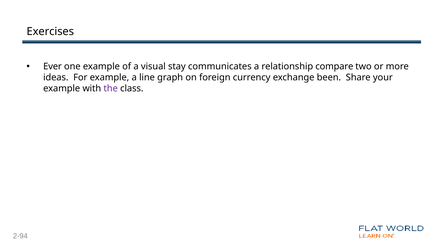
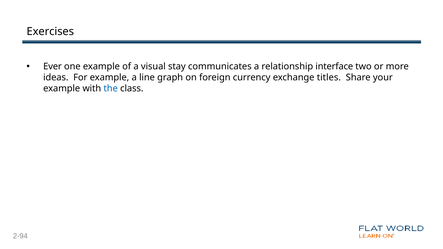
compare: compare -> interface
been: been -> titles
the colour: purple -> blue
